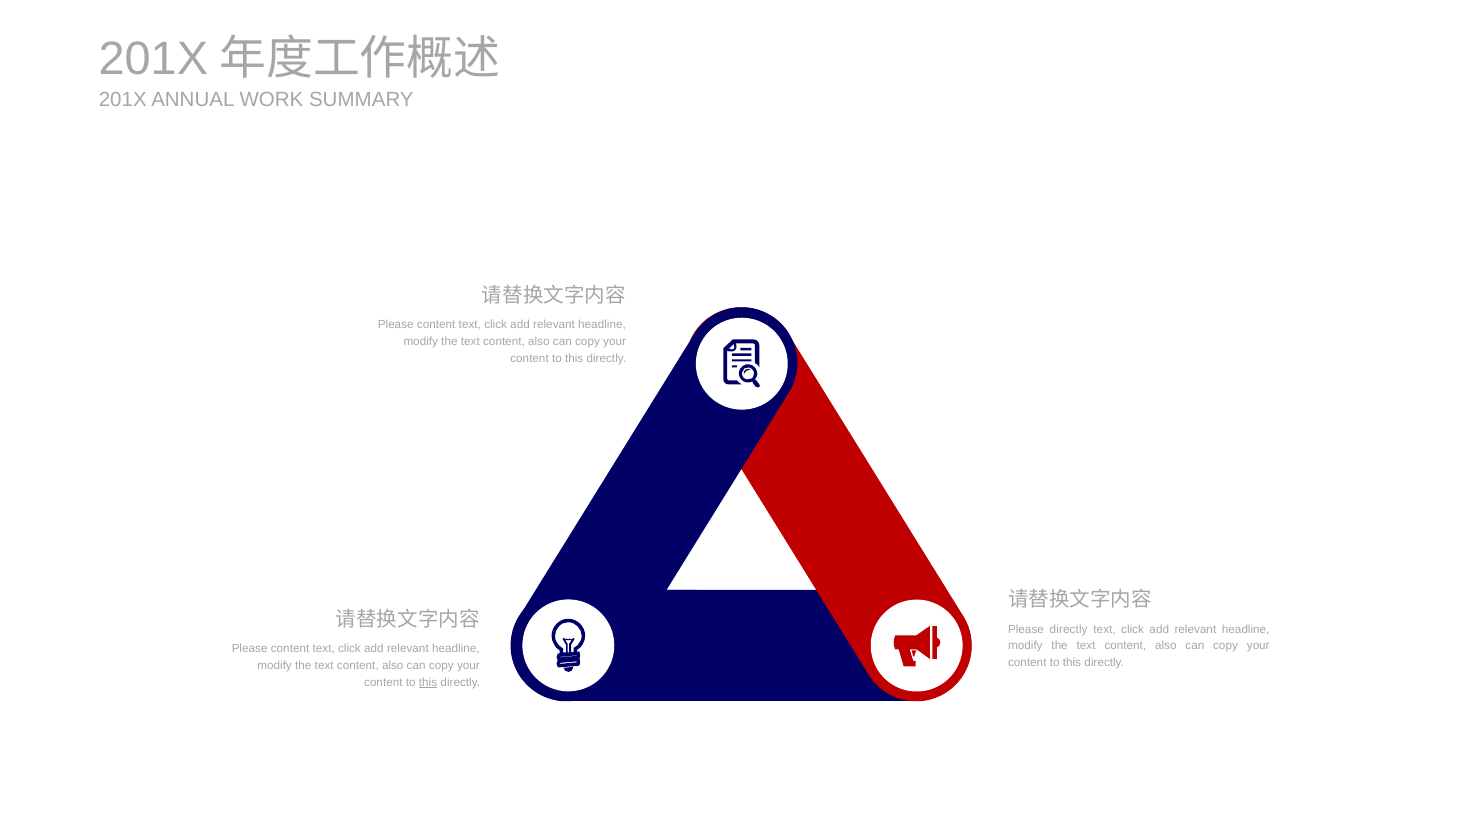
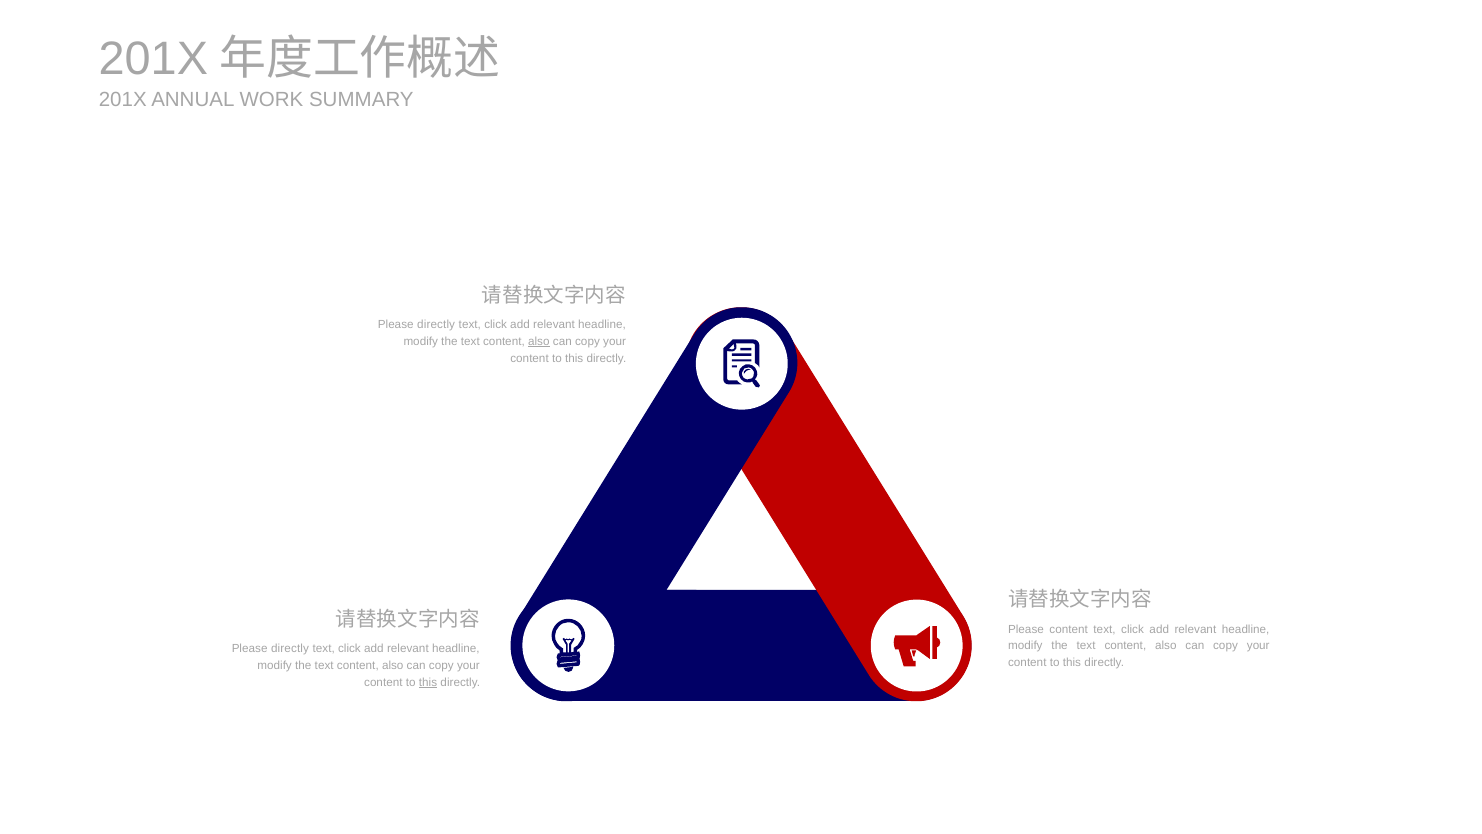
content at (436, 324): content -> directly
also at (539, 341) underline: none -> present
Please directly: directly -> content
content at (290, 648): content -> directly
